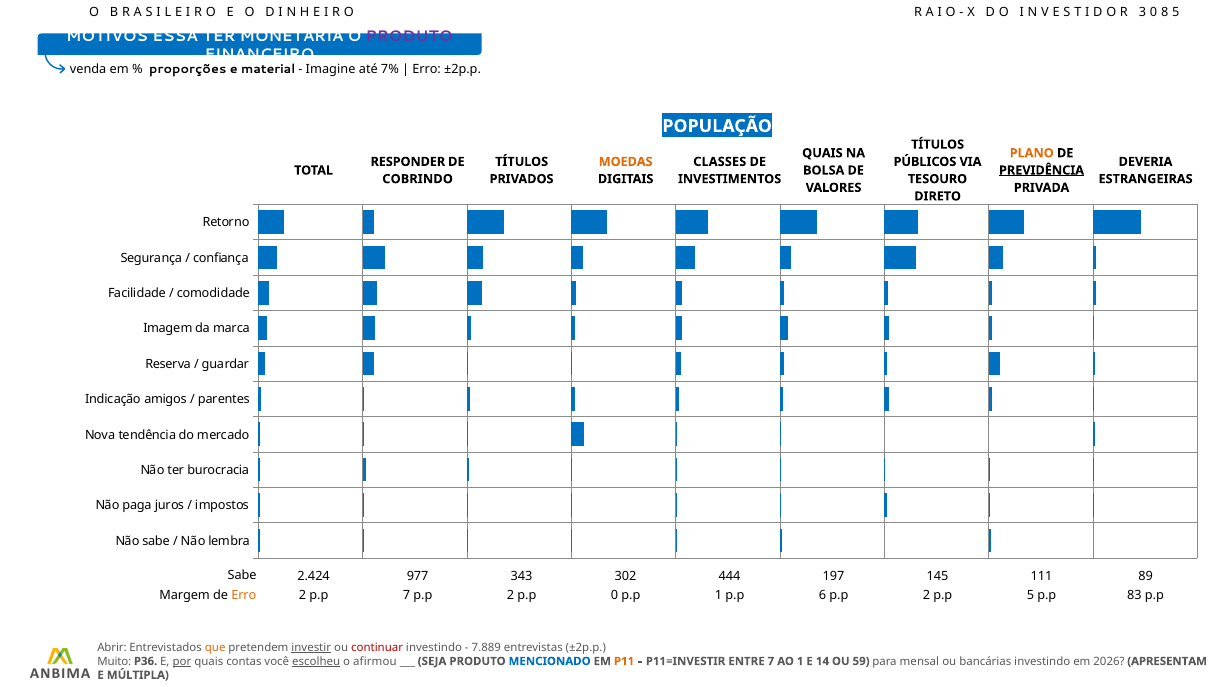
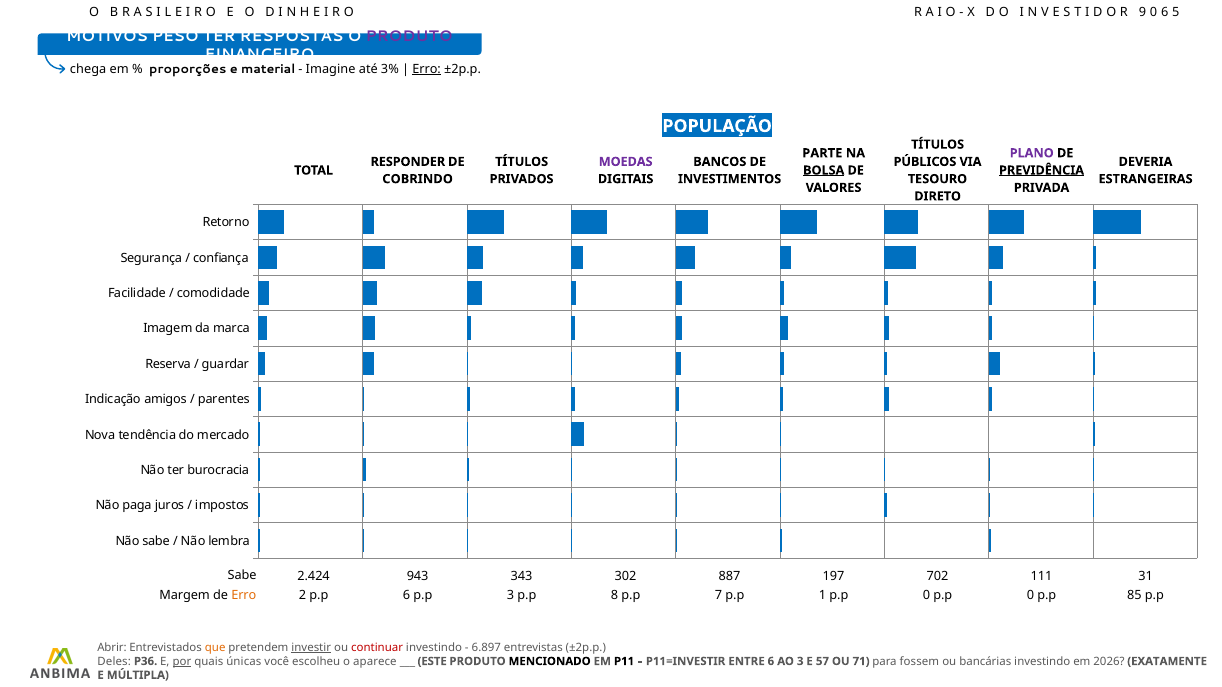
3: 3 -> 9
8 at (1165, 13): 8 -> 6
ESSA: ESSA -> PESO
MONETÁRIA: MONETÁRIA -> RESPOSTAS
venda: venda -> chega
7%: 7% -> 3%
Erro at (427, 69) underline: none -> present
QUAIS at (822, 153): QUAIS -> PARTE
PLANO colour: orange -> purple
MOEDAS colour: orange -> purple
CLASSES: CLASSES -> BANCOS
BOLSA underline: none -> present
977: 977 -> 943
444: 444 -> 887
145: 145 -> 702
89: 89 -> 31
p.p 7: 7 -> 6
2 at (510, 596): 2 -> 3
p.p 0: 0 -> 8
p.p 1: 1 -> 7
6: 6 -> 1
2 at (926, 596): 2 -> 0
5 at (1030, 596): 5 -> 0
83: 83 -> 85
7.889: 7.889 -> 6.897
Muito: Muito -> Deles
contas: contas -> únicas
escolheu underline: present -> none
afirmou: afirmou -> aparece
SEJA: SEJA -> ESTE
MENCIONADO colour: blue -> black
P11 colour: orange -> black
ENTRE 7: 7 -> 6
AO 1: 1 -> 3
14: 14 -> 57
59: 59 -> 71
mensal: mensal -> fossem
APRESENTAM: APRESENTAM -> EXATAMENTE
